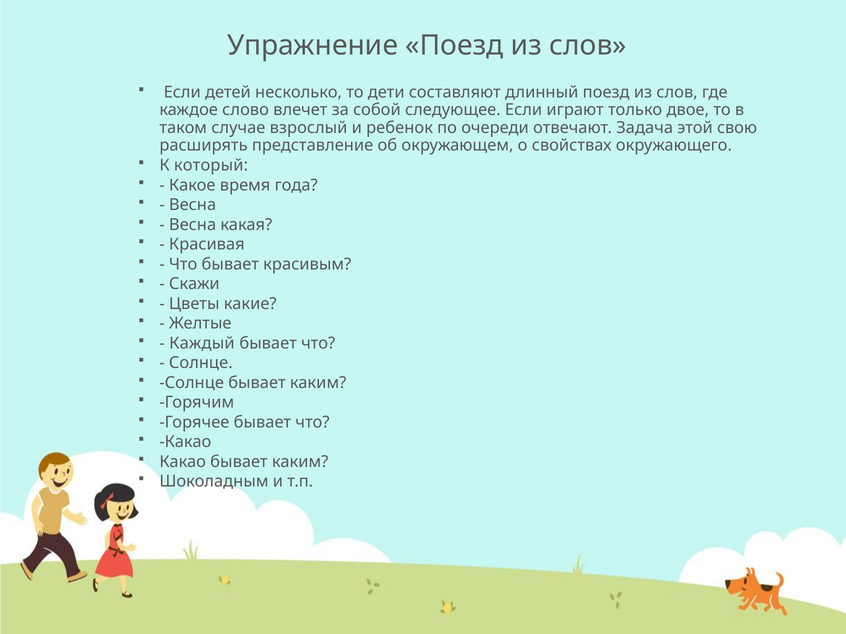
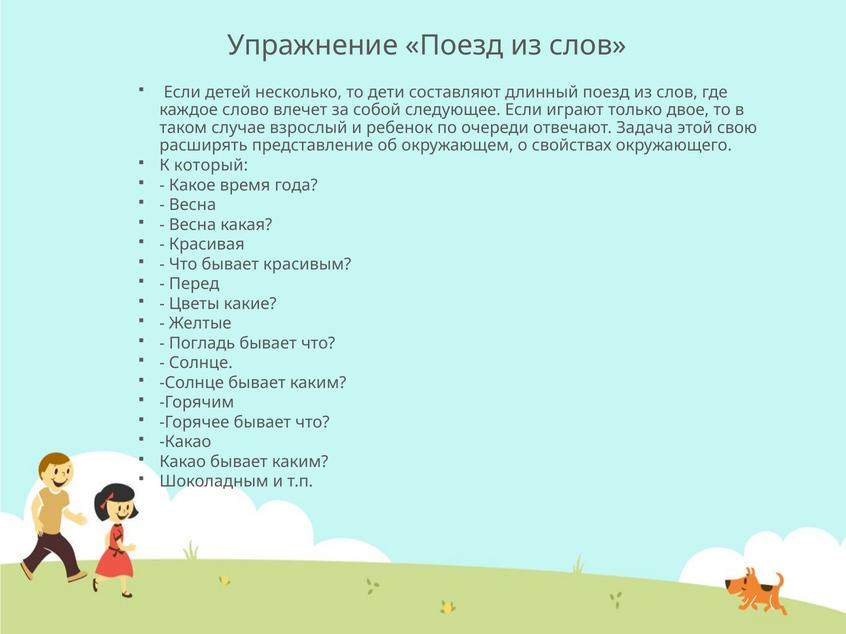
Скажи: Скажи -> Перед
Каждый: Каждый -> Погладь
